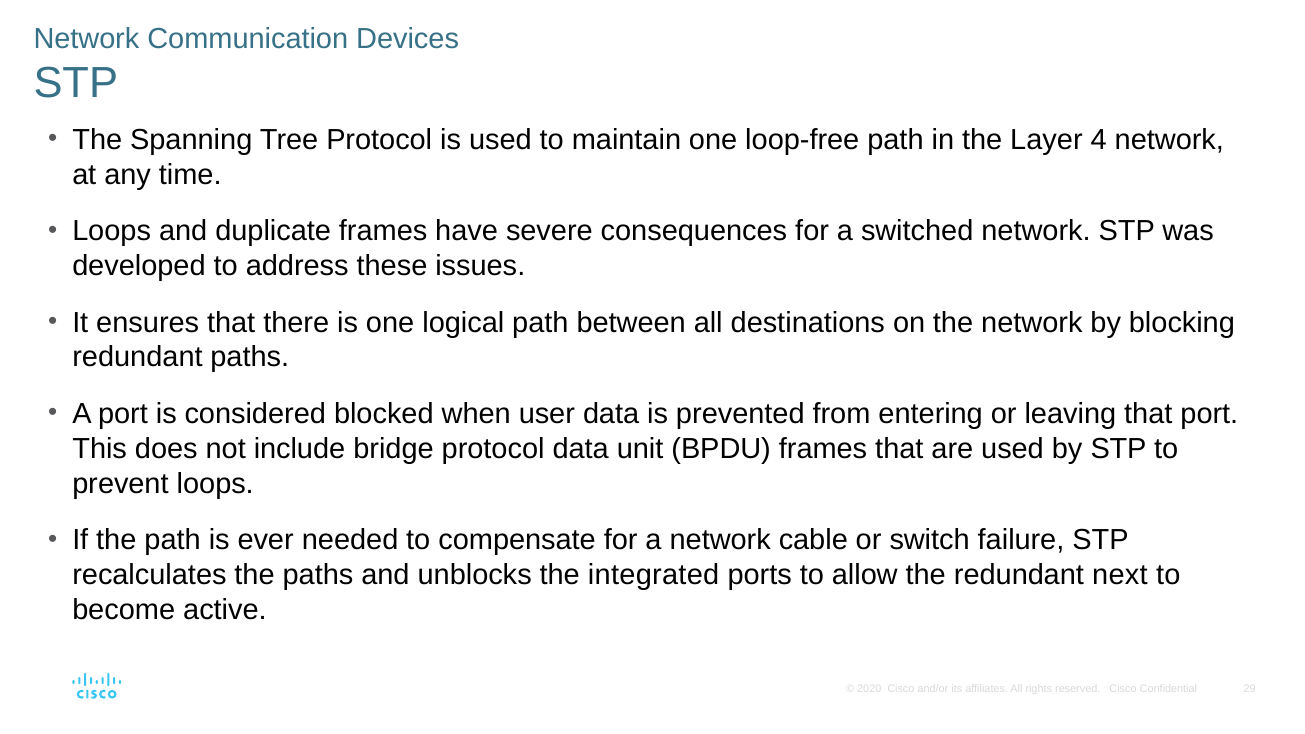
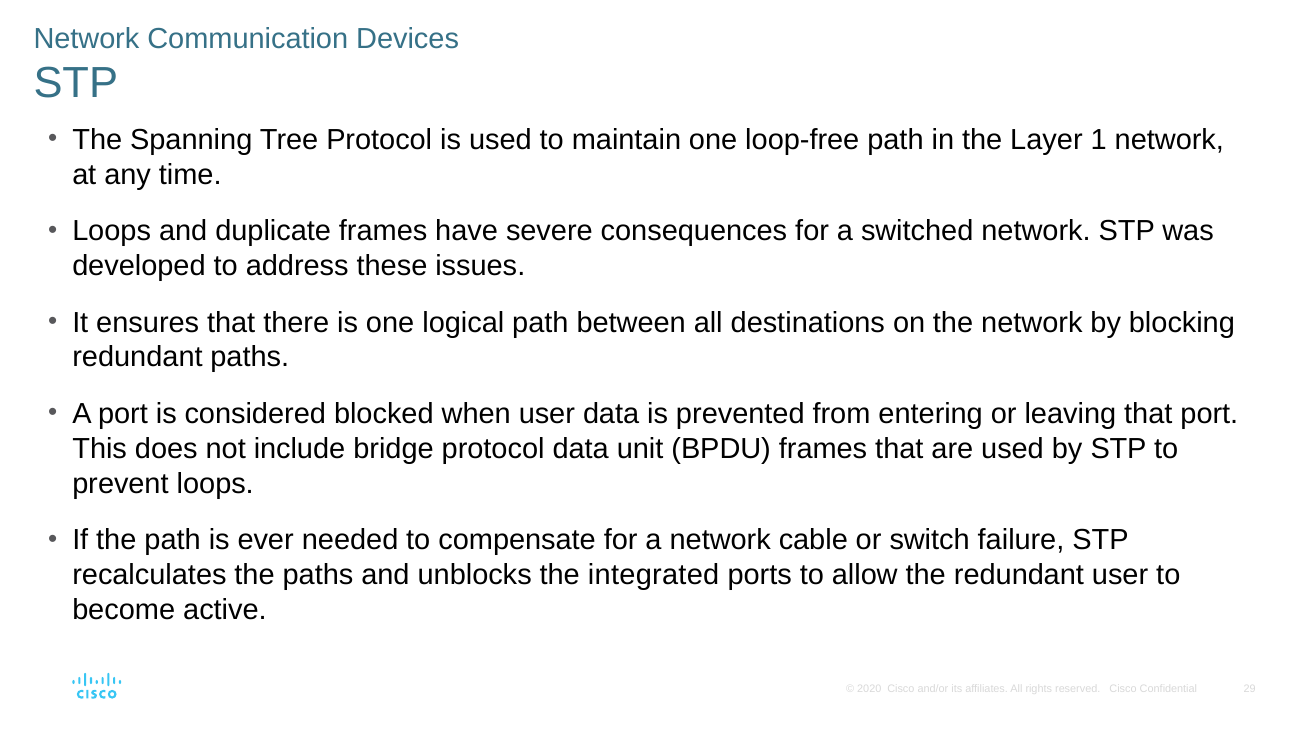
4: 4 -> 1
redundant next: next -> user
